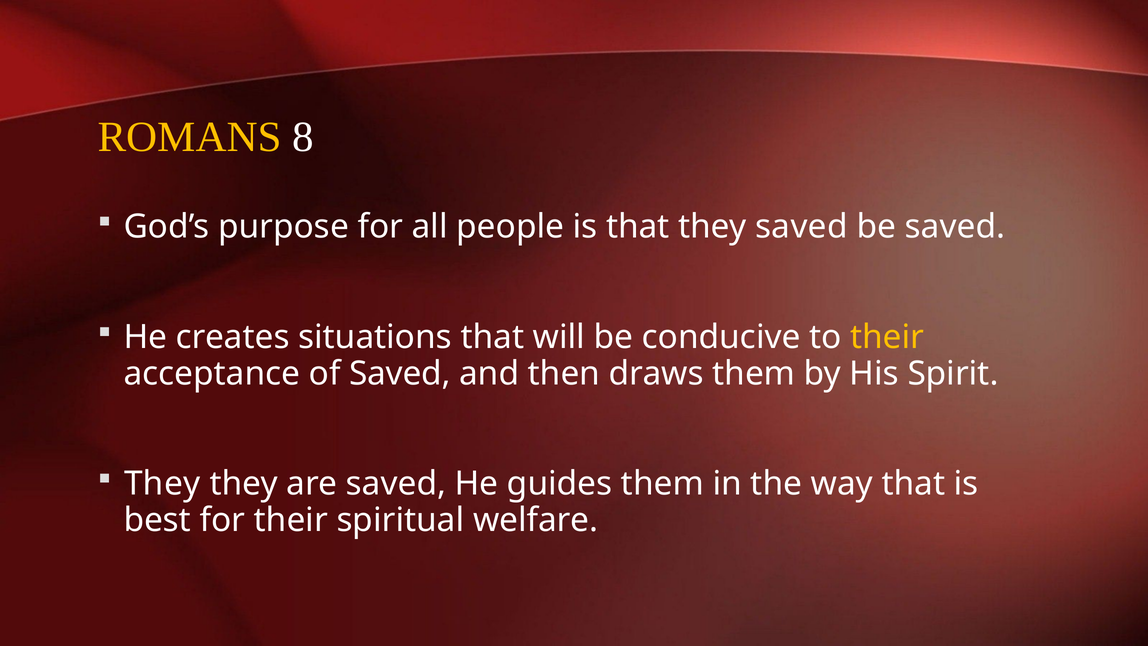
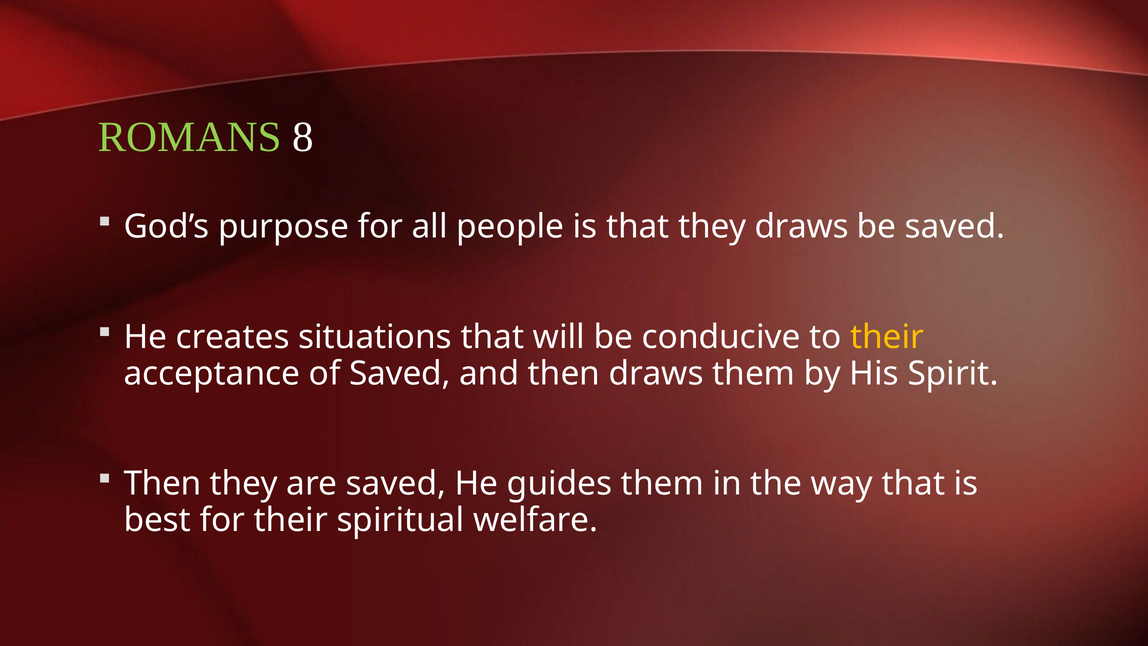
ROMANS colour: yellow -> light green
they saved: saved -> draws
They at (162, 484): They -> Then
